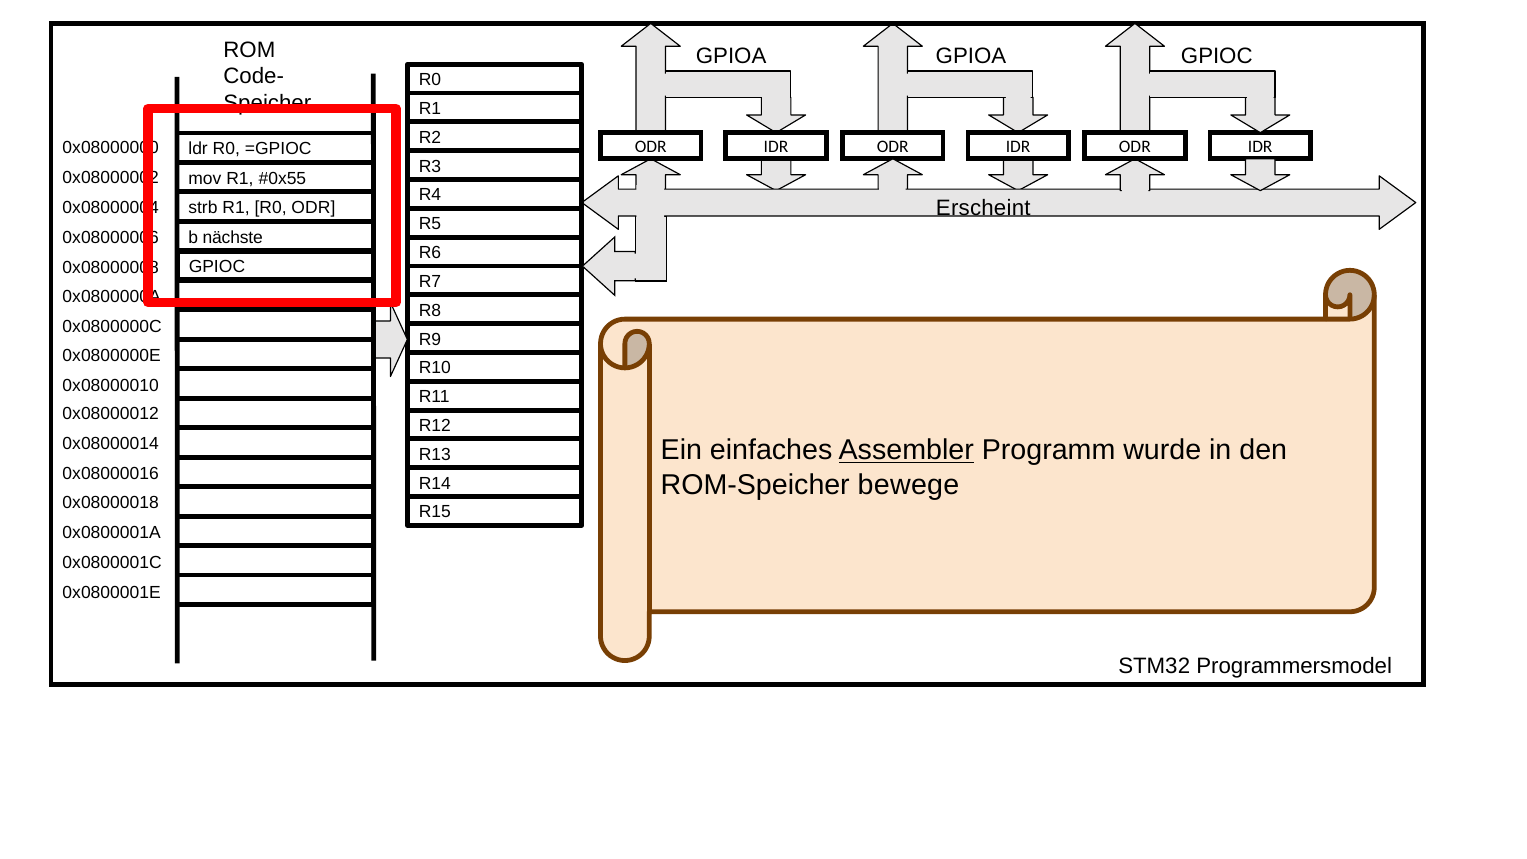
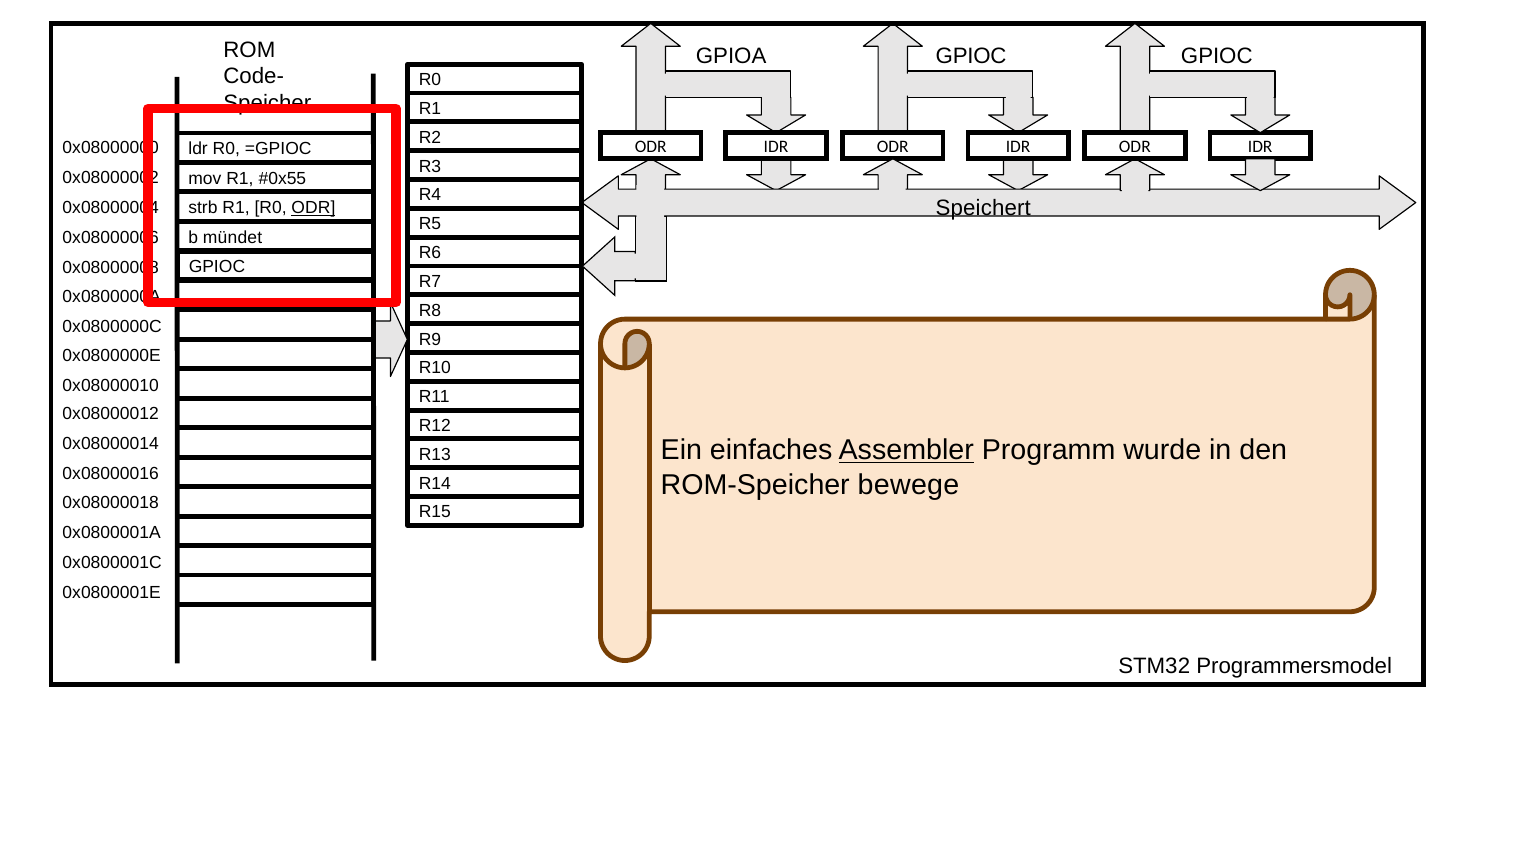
GPIOA at (971, 56): GPIOA -> GPIOC
Erscheint: Erscheint -> Speichert
ODR at (313, 208) underline: none -> present
nächste: nächste -> mündet
